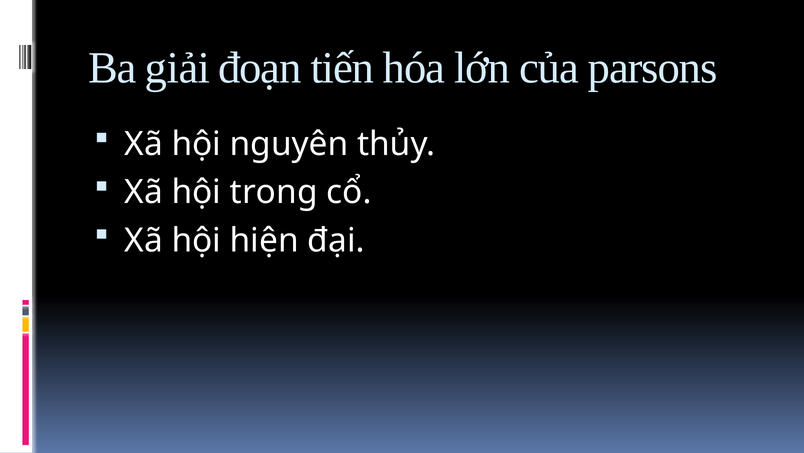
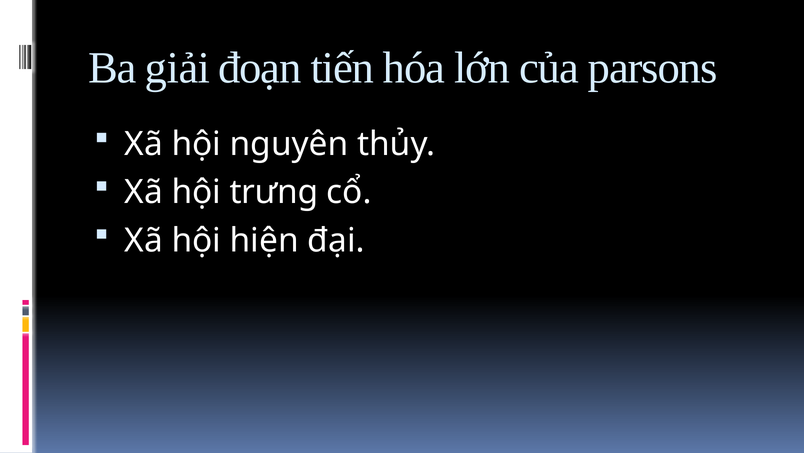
trong: trong -> trưng
